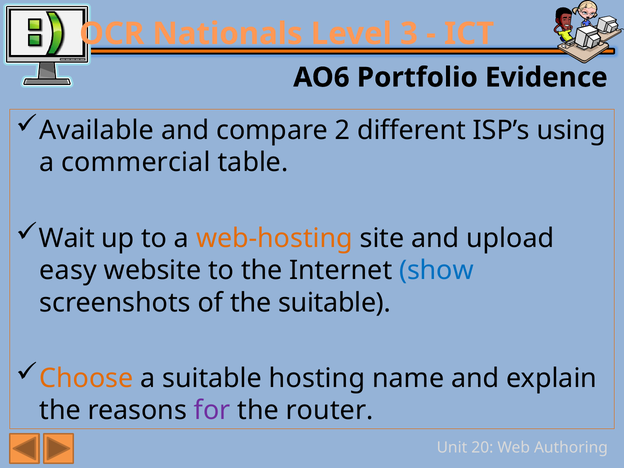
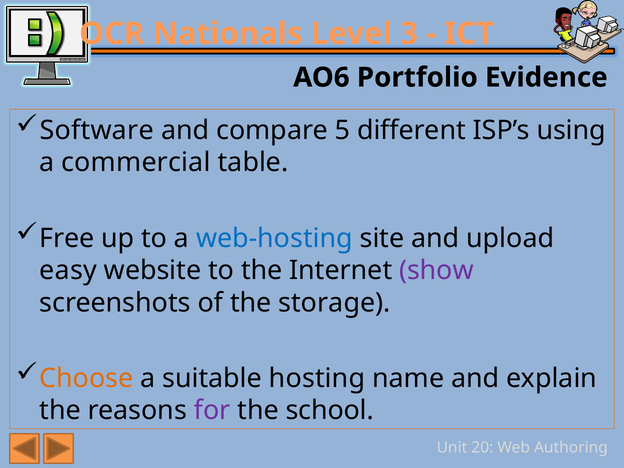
Available: Available -> Software
2: 2 -> 5
Wait: Wait -> Free
web-hosting colour: orange -> blue
show colour: blue -> purple
the suitable: suitable -> storage
router: router -> school
